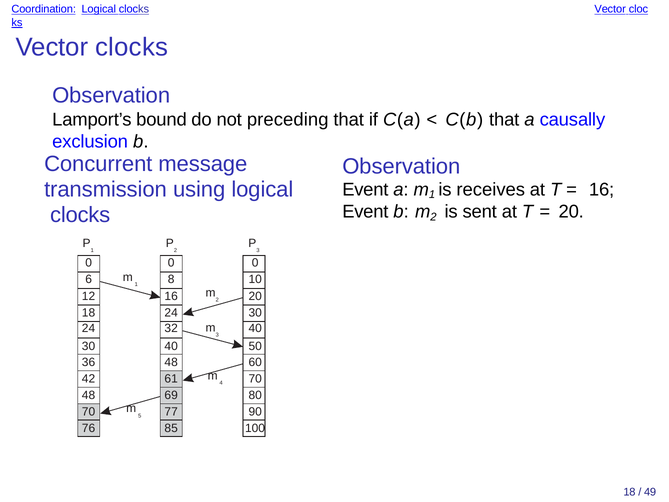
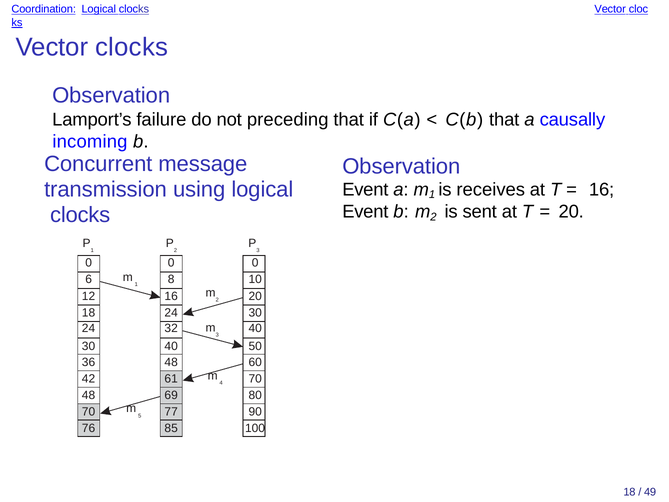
bound: bound -> failure
exclusion: exclusion -> incoming
